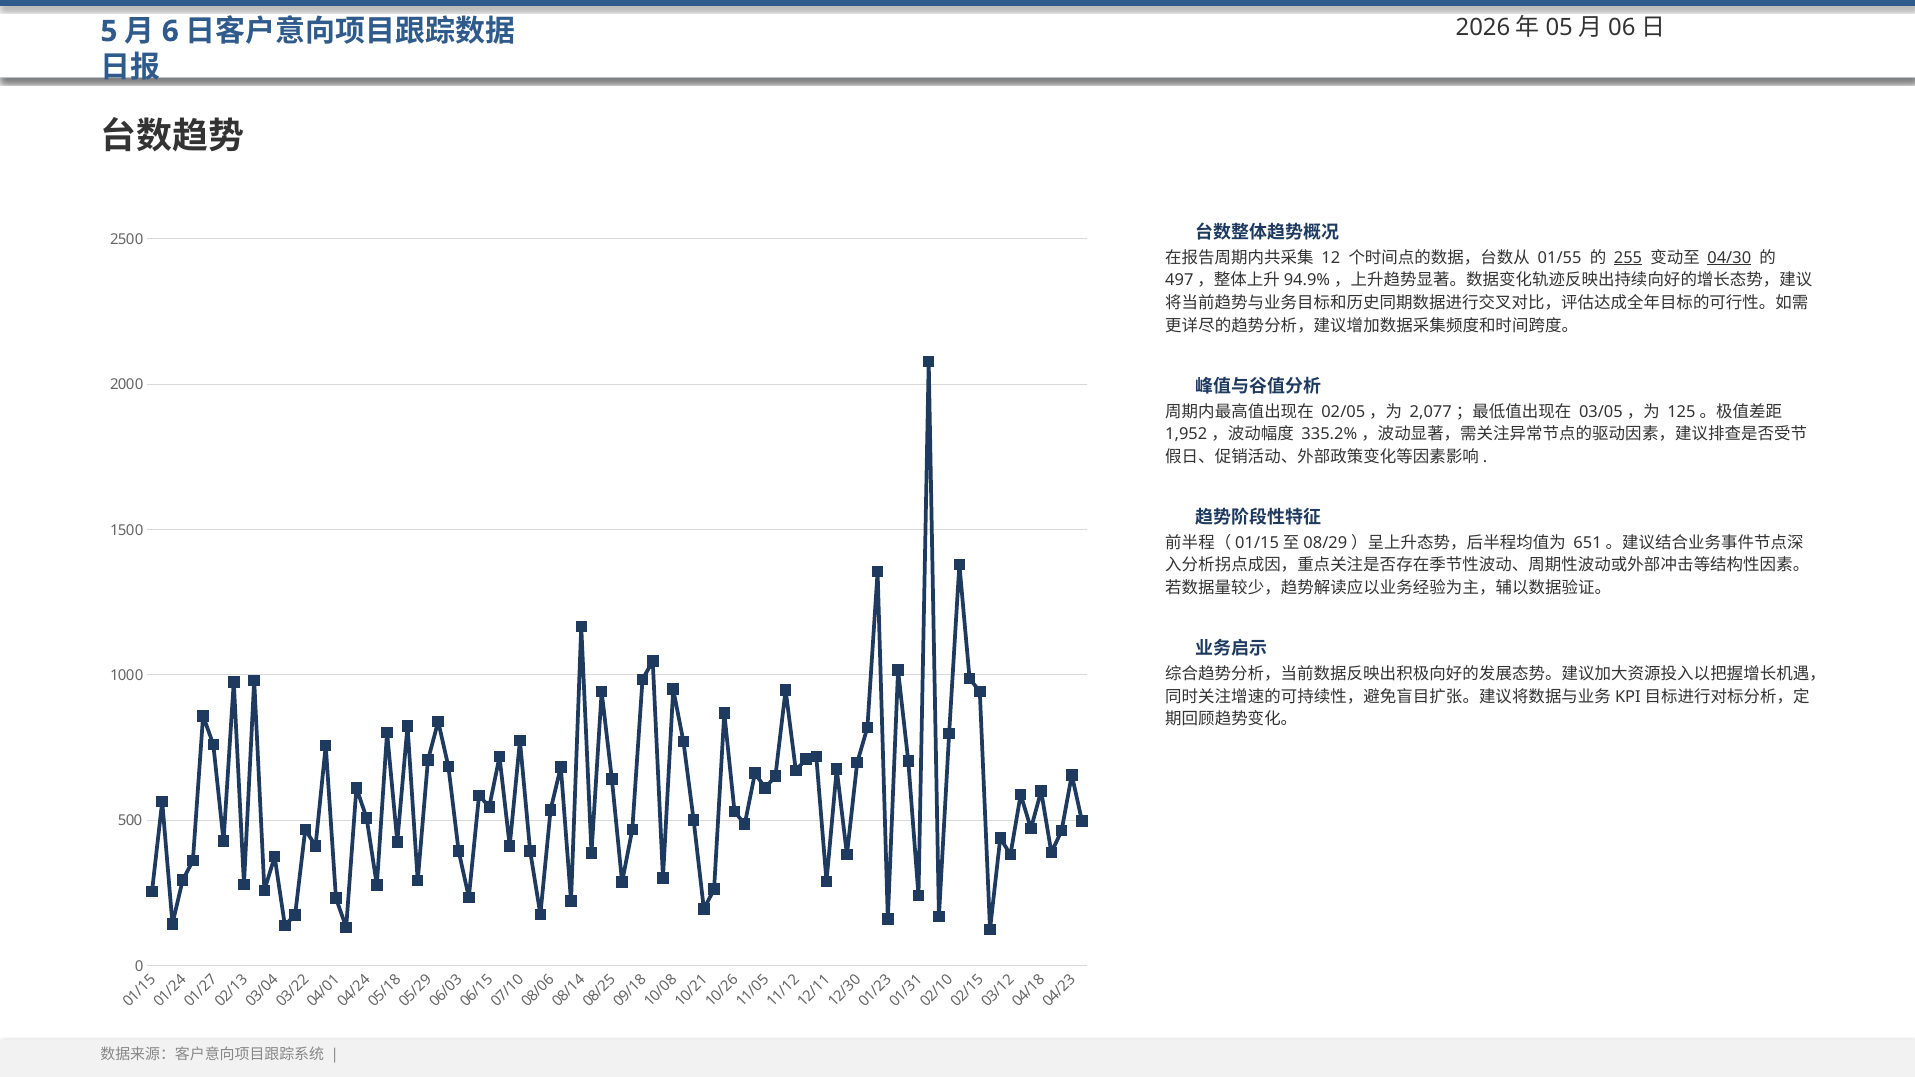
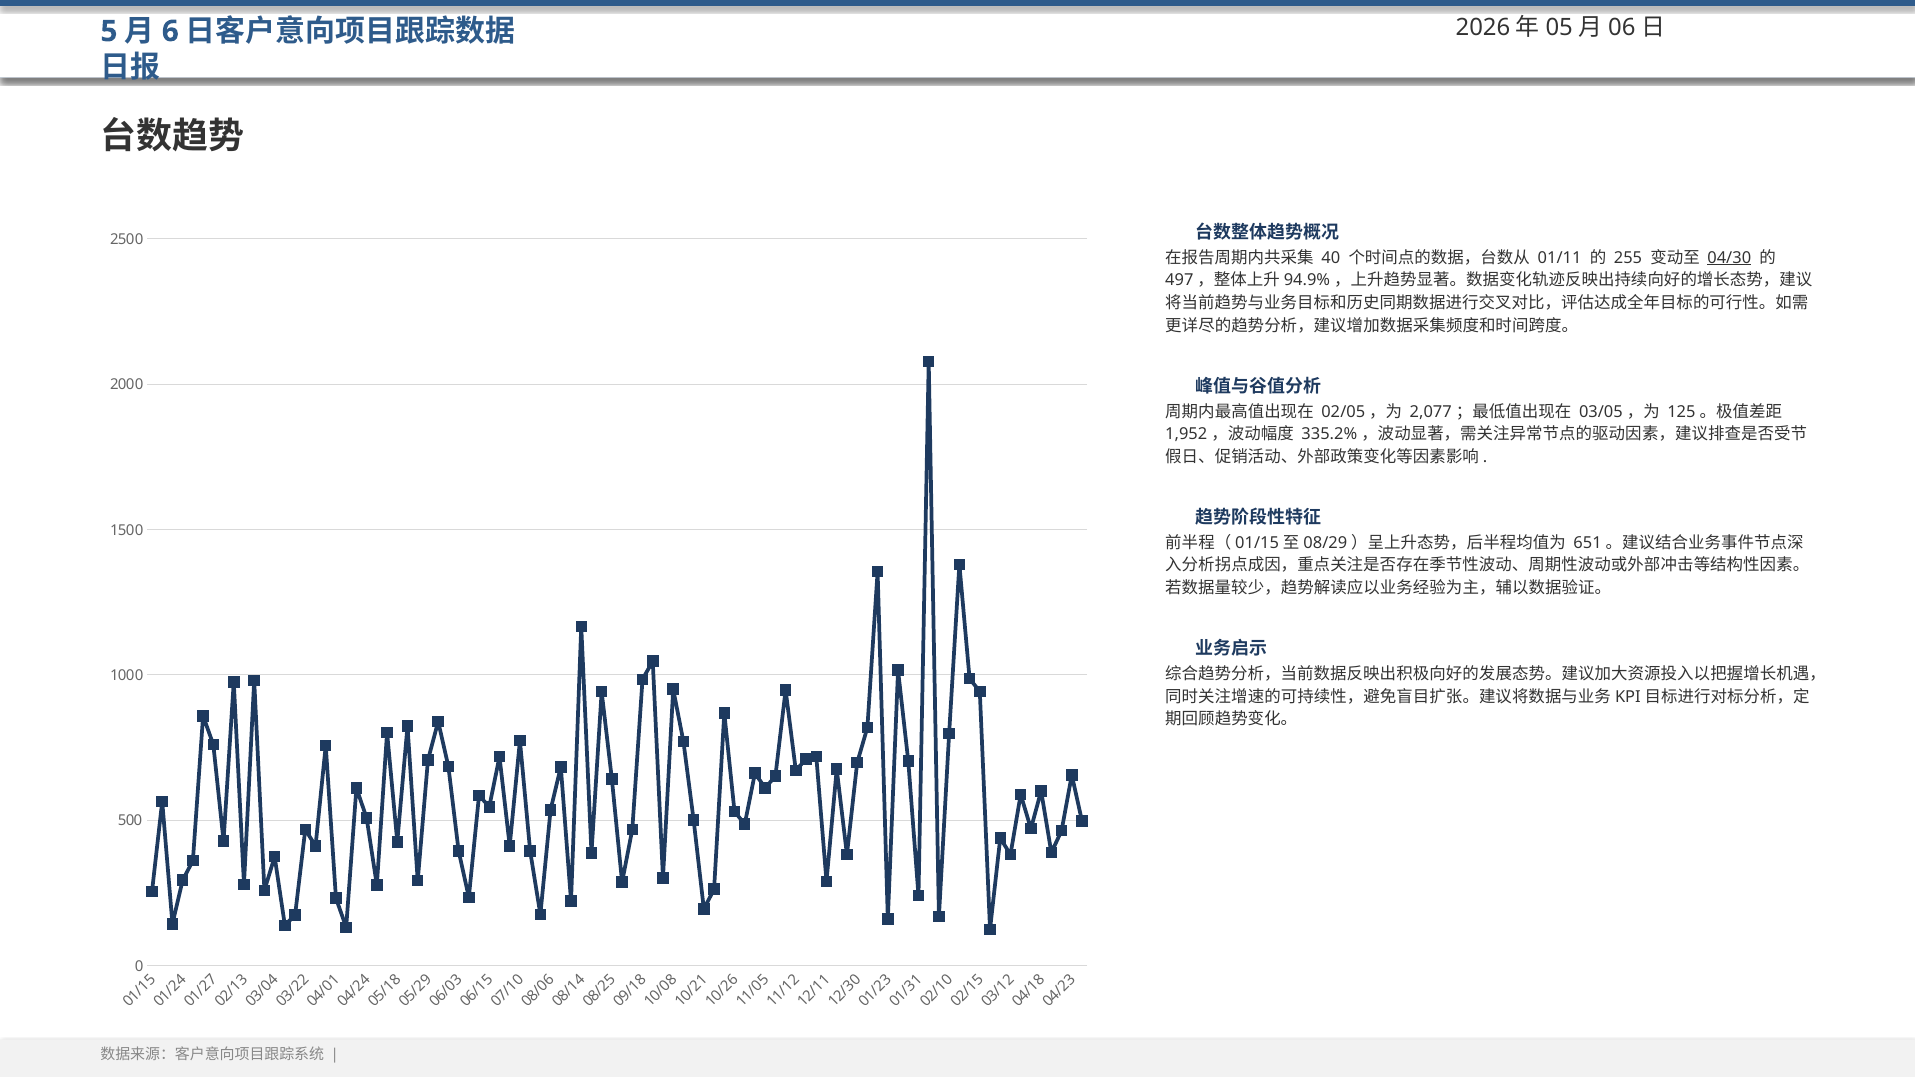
12: 12 -> 40
01/55: 01/55 -> 01/11
255 underline: present -> none
